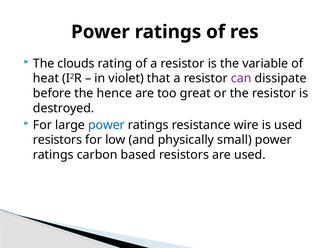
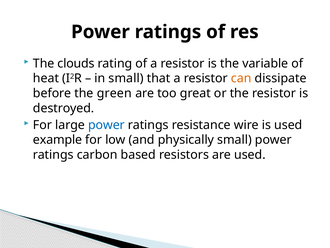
in violet: violet -> small
can colour: purple -> orange
hence: hence -> green
resistors at (58, 140): resistors -> example
